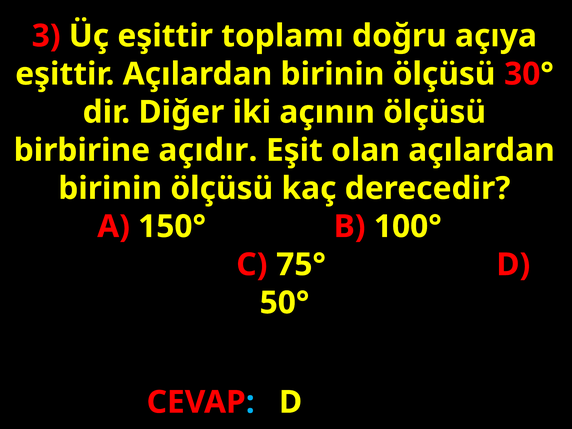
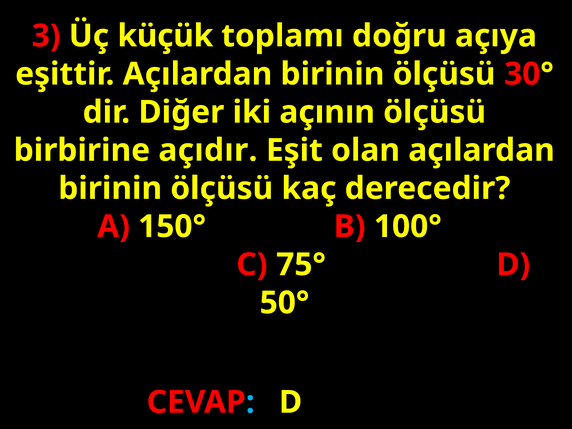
Üç eşittir: eşittir -> küçük
